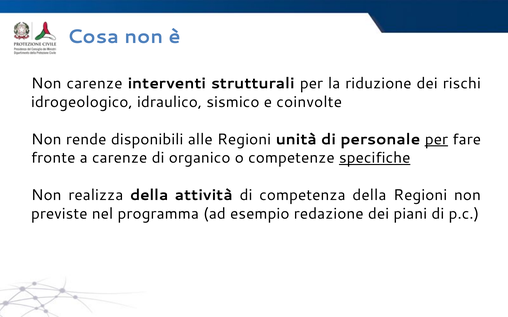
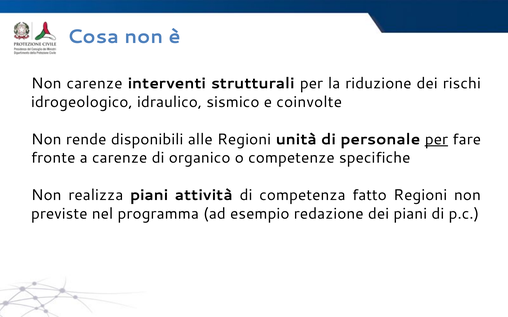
specifiche underline: present -> none
realizza della: della -> piani
competenza della: della -> fatto
